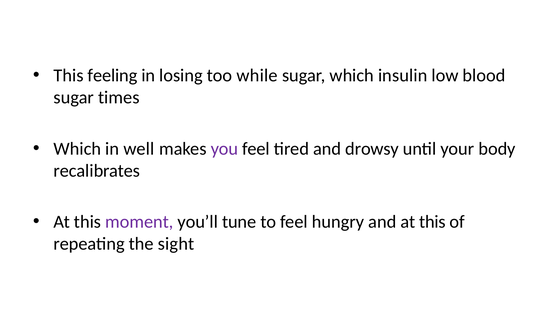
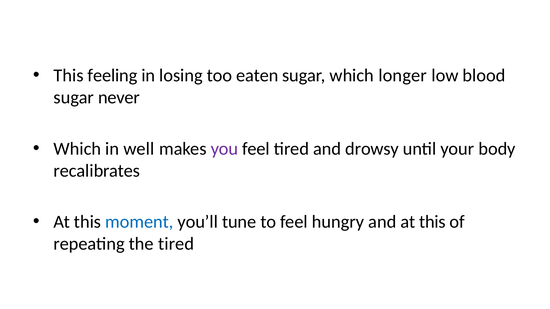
while: while -> eaten
insulin: insulin -> longer
times: times -> never
moment colour: purple -> blue
the sight: sight -> tired
